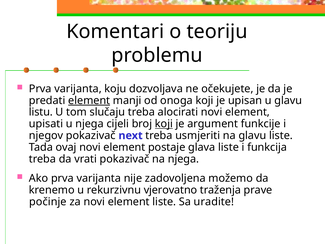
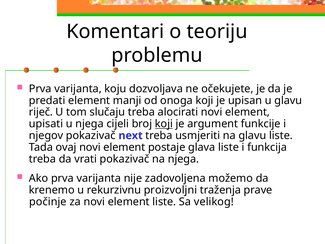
element at (89, 100) underline: present -> none
listu: listu -> riječ
vjerovatno: vjerovatno -> proizvoljni
uradite: uradite -> velikog
